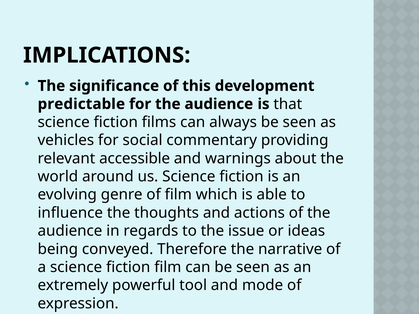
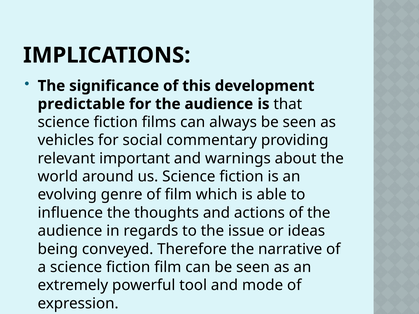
accessible: accessible -> important
